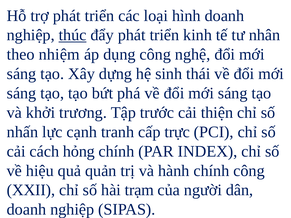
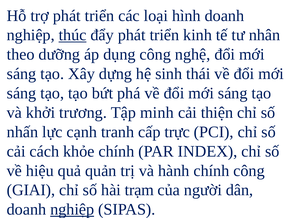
nhiệm: nhiệm -> dưỡng
trước: trước -> minh
hỏng: hỏng -> khỏe
XXII: XXII -> GIAI
nghiệp at (72, 210) underline: none -> present
